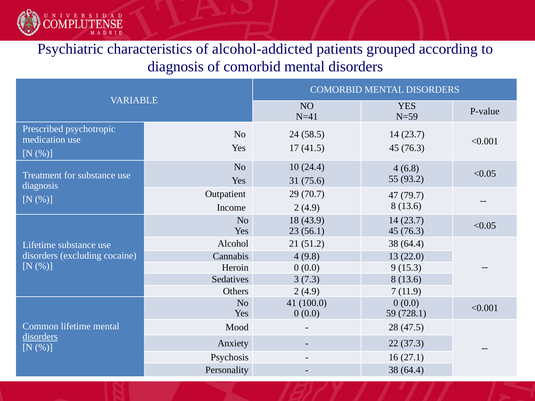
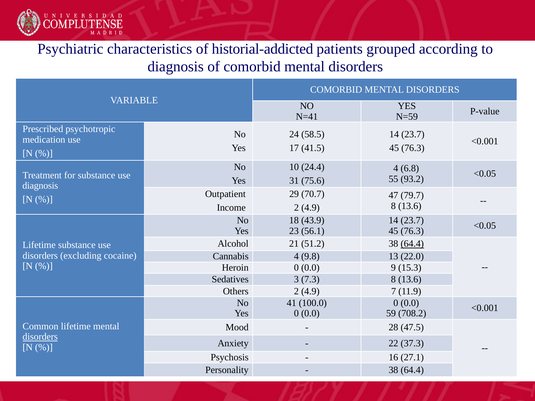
alcohol-addicted: alcohol-addicted -> historial-addicted
64.4 at (412, 244) underline: none -> present
728.1: 728.1 -> 708.2
